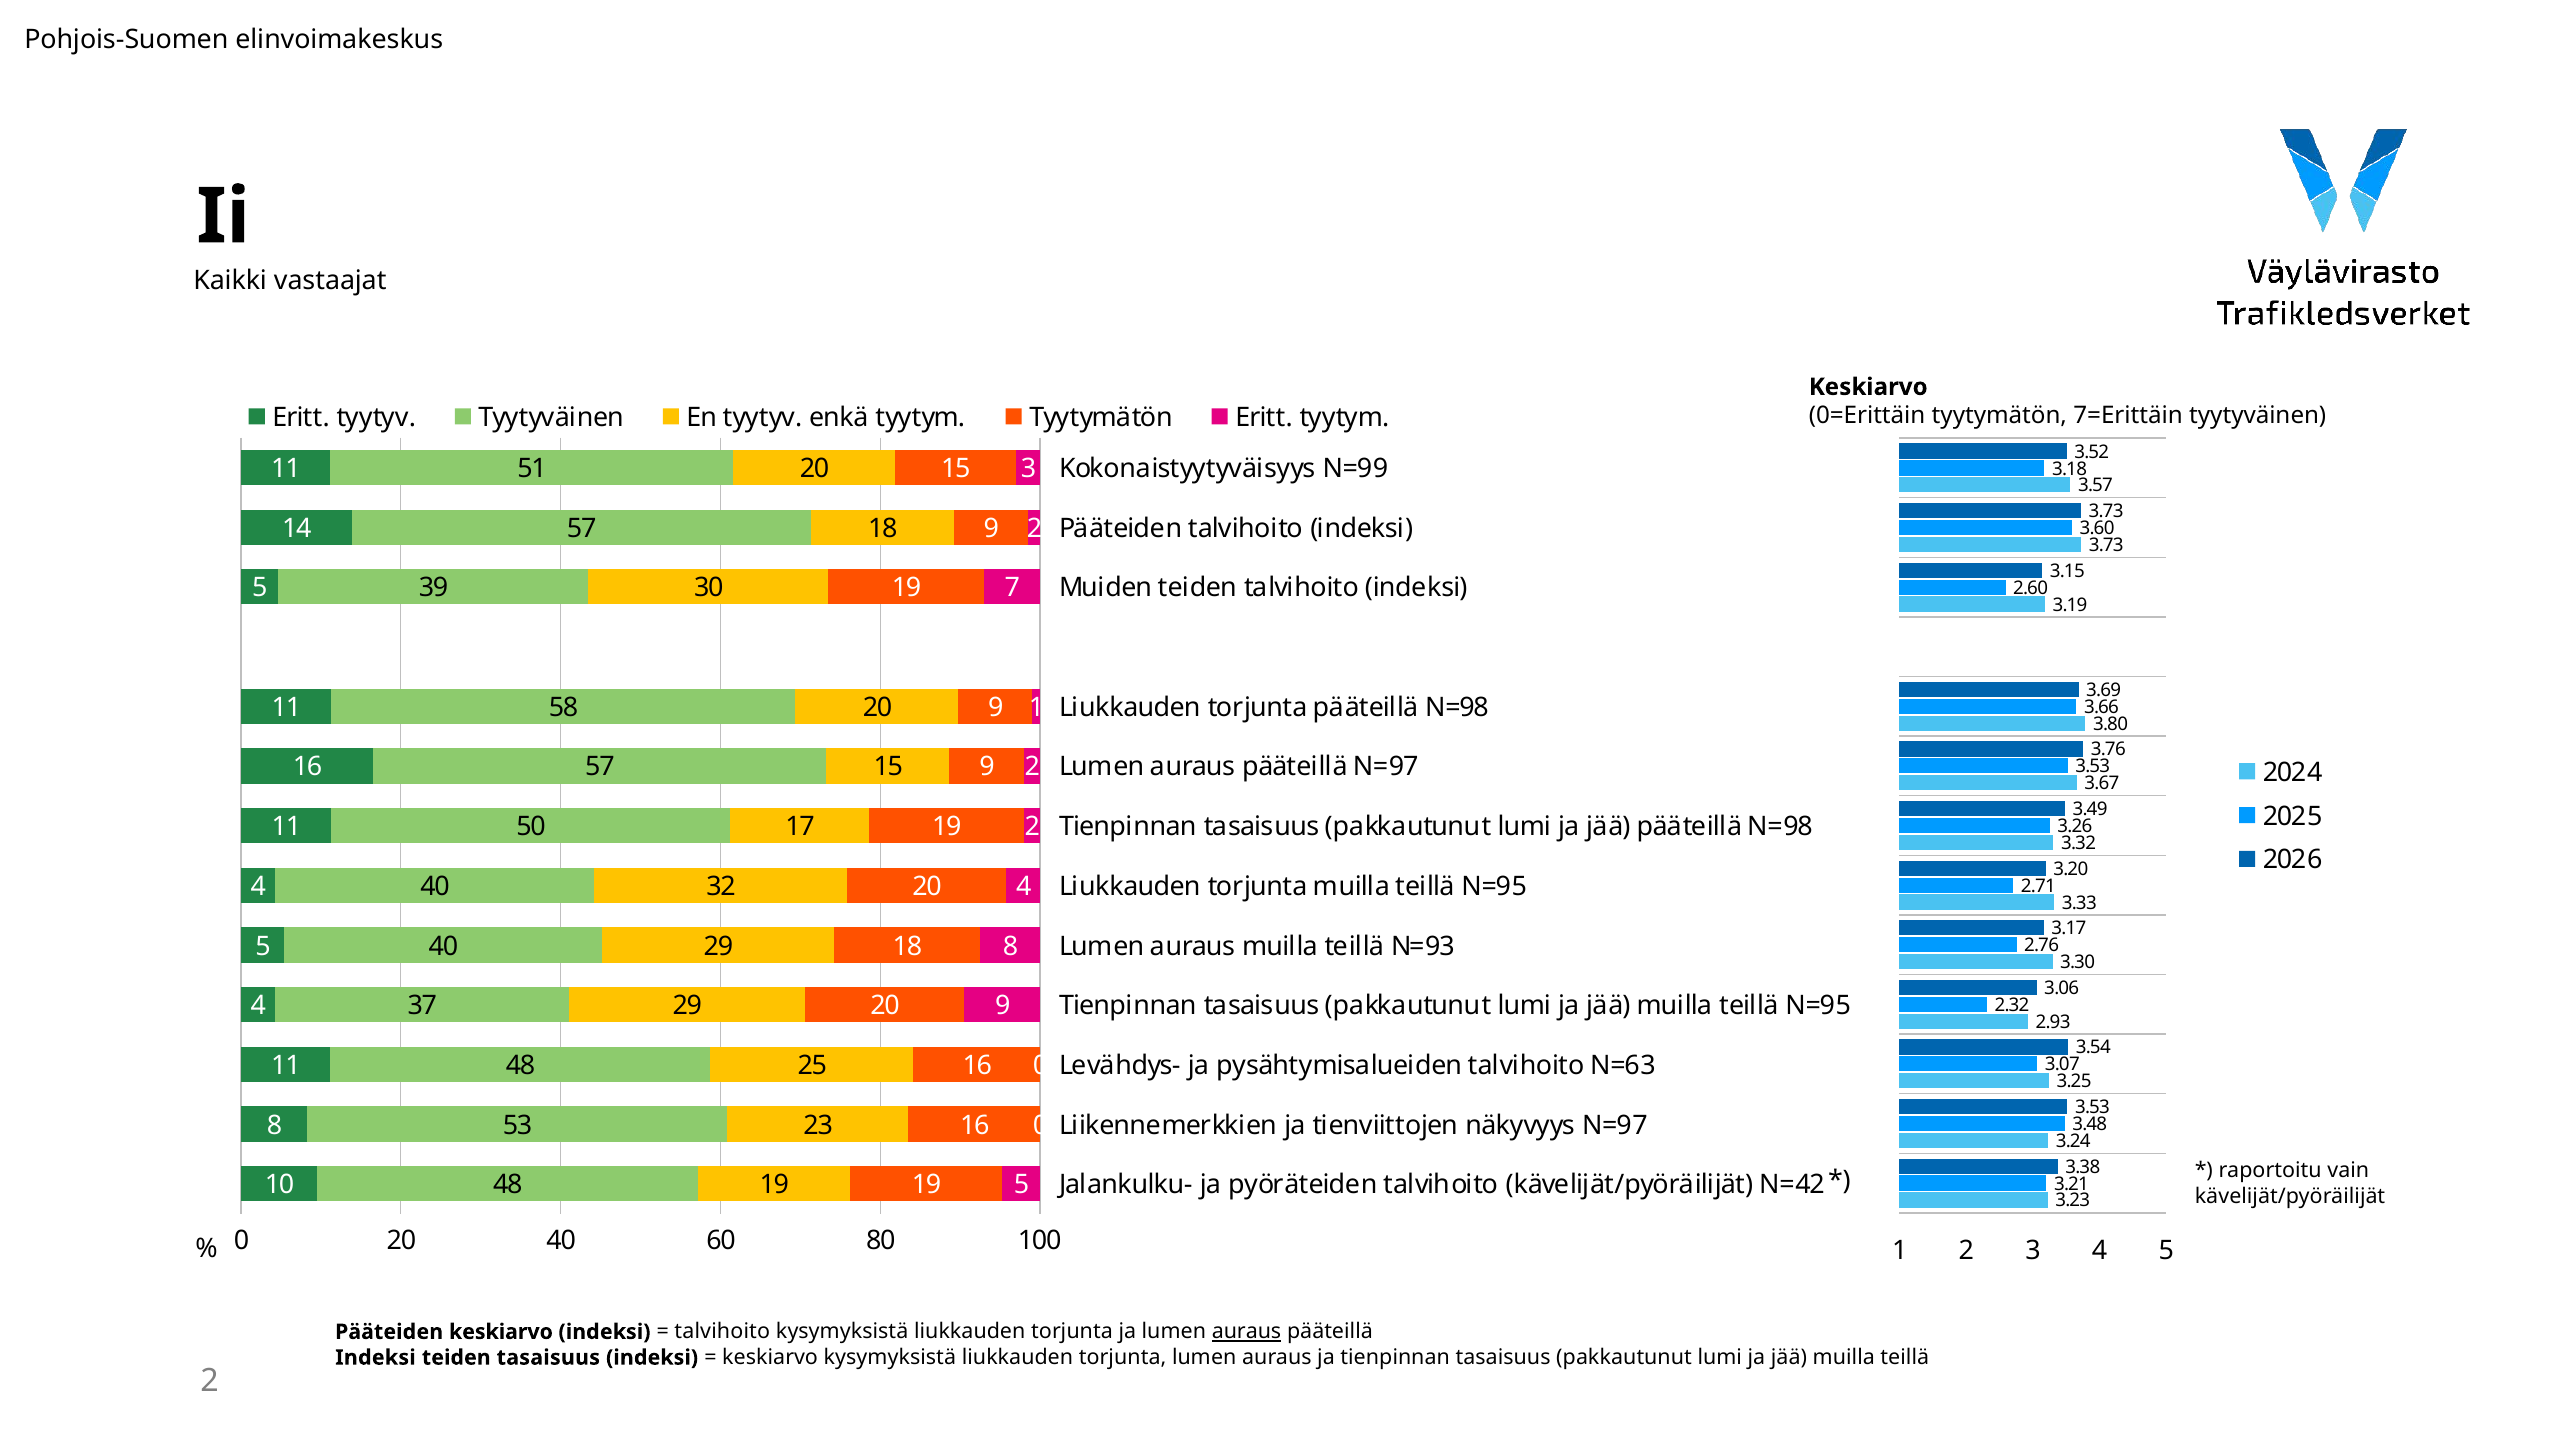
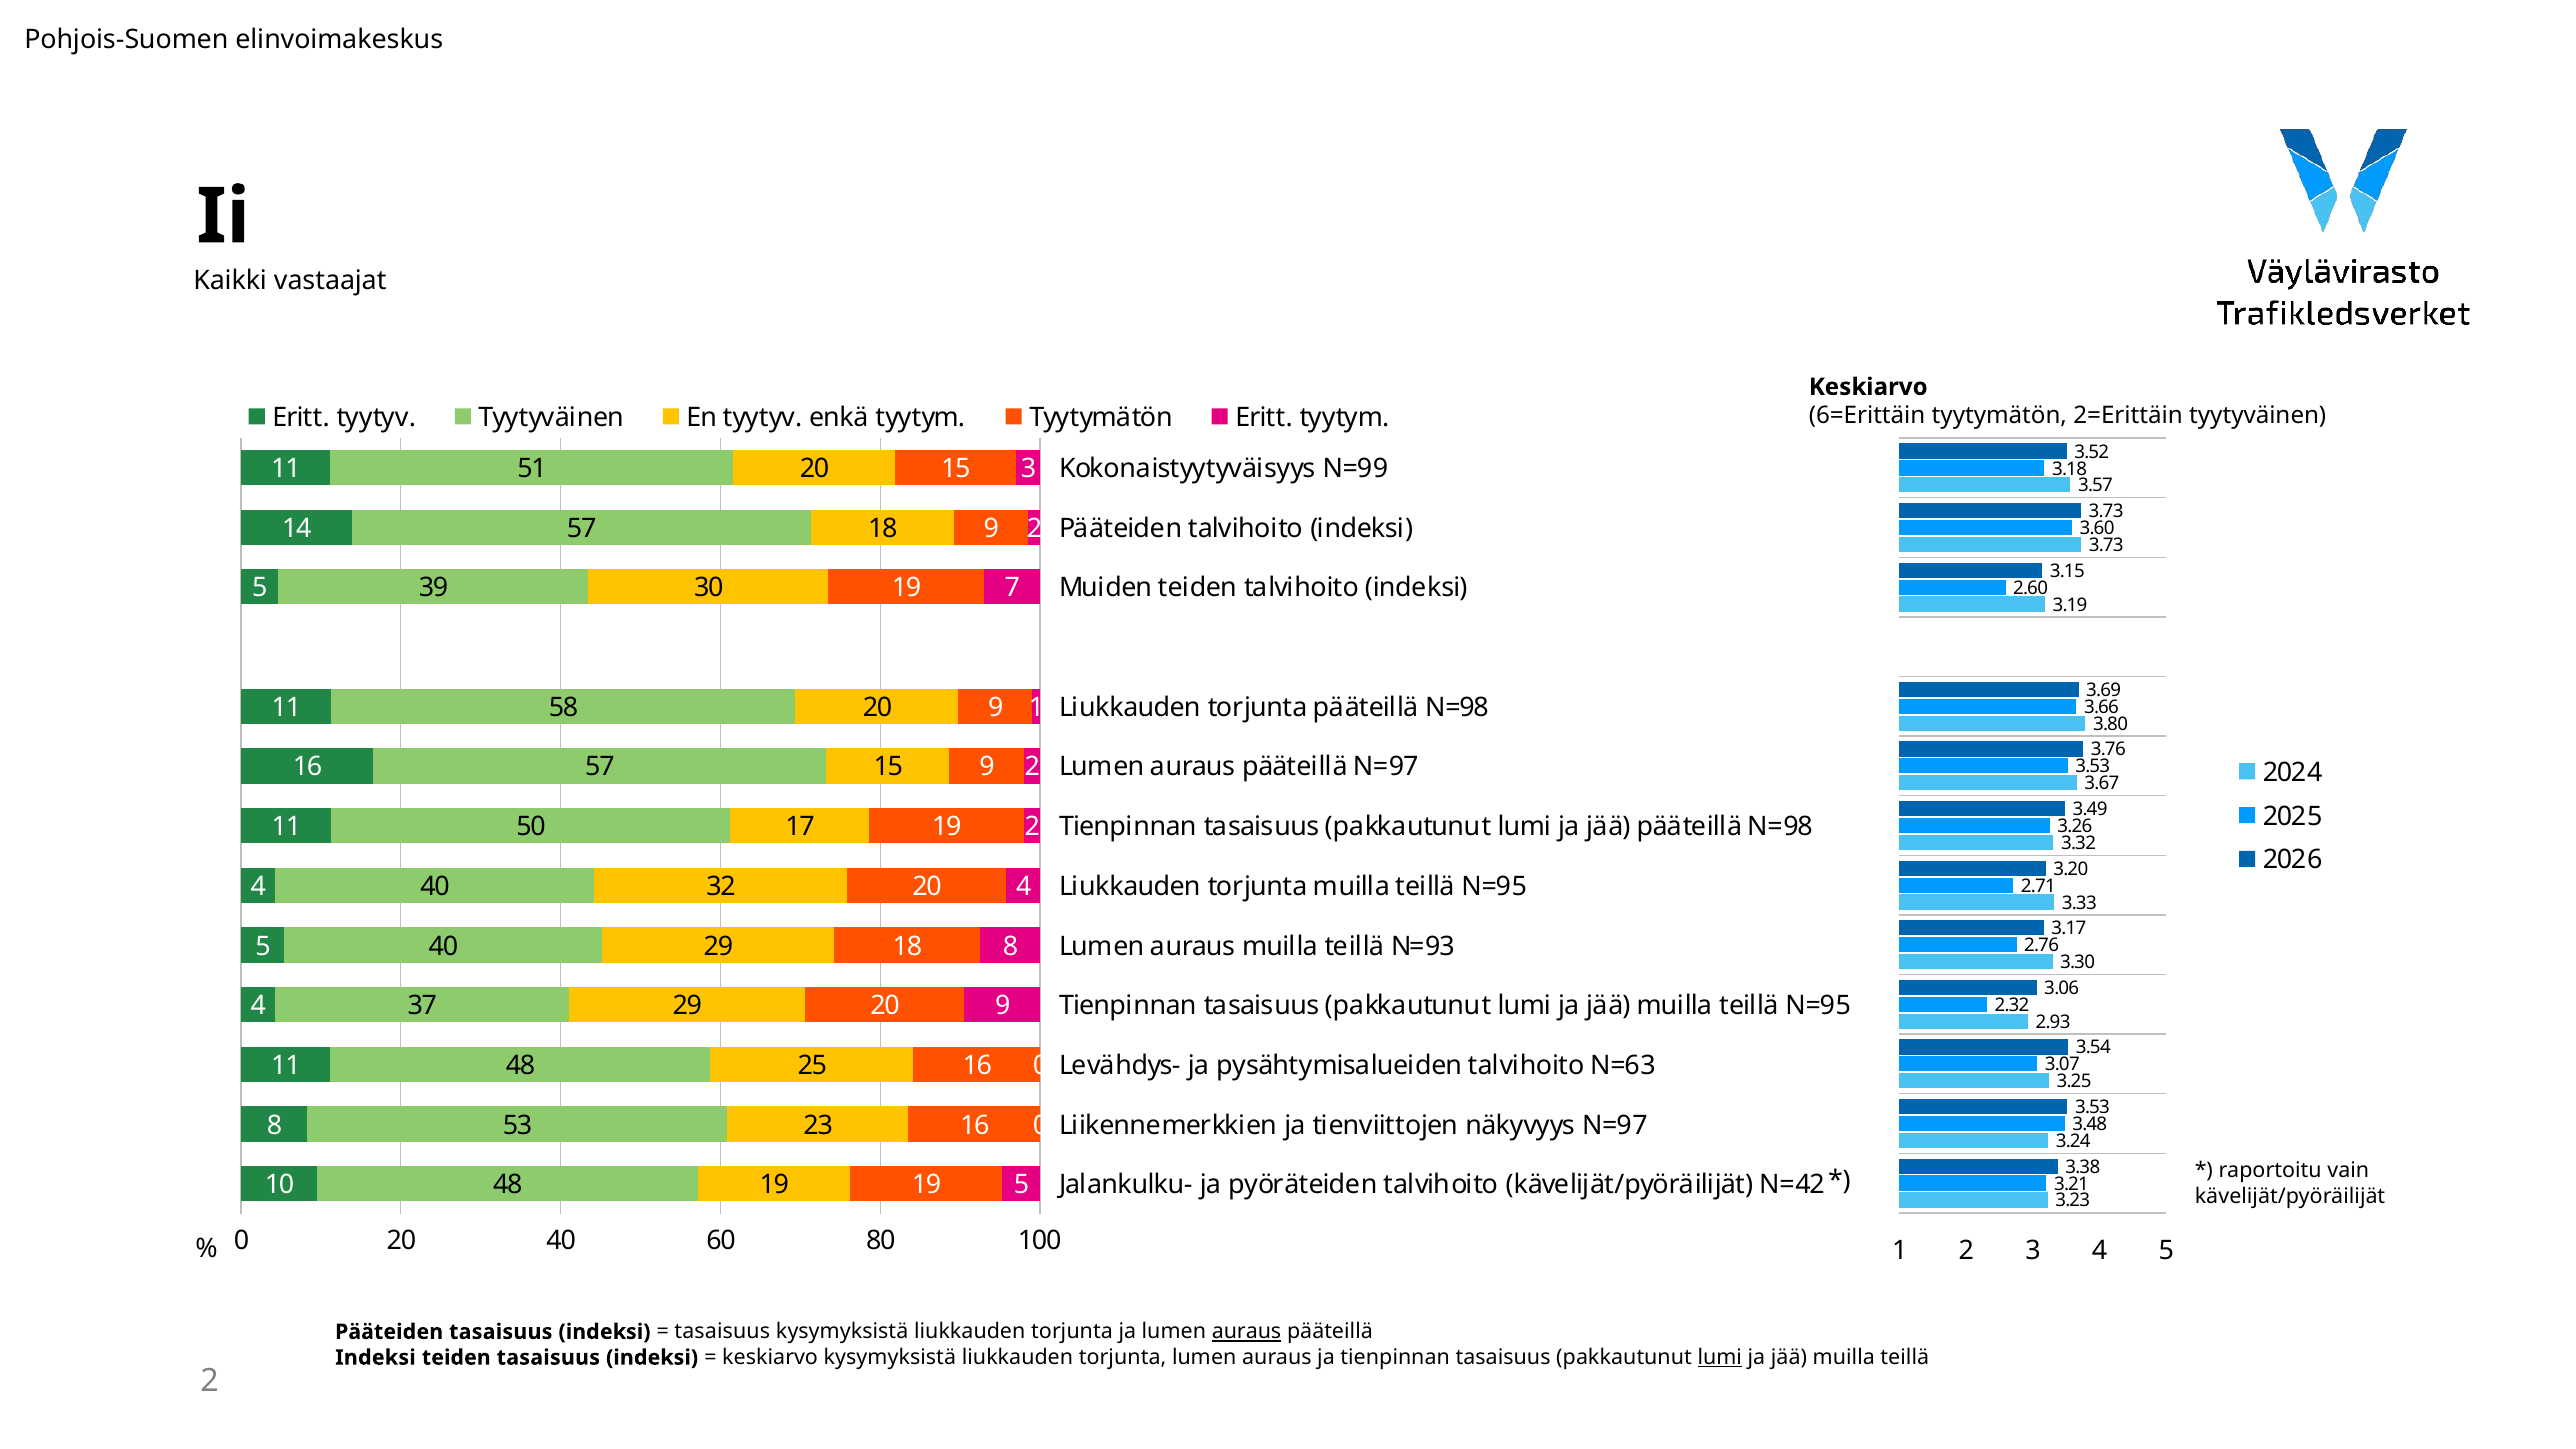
0=Erittäin: 0=Erittäin -> 6=Erittäin
7=Erittäin: 7=Erittäin -> 2=Erittäin
Pääteiden keskiarvo: keskiarvo -> tasaisuus
talvihoito at (722, 1332): talvihoito -> tasaisuus
lumi at (1720, 1358) underline: none -> present
